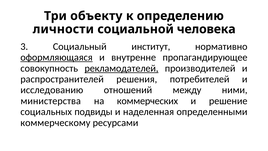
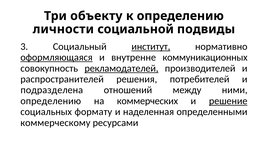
человека: человека -> подвиды
институт underline: none -> present
пропагандирующее: пропагандирующее -> коммуникационных
исследованию: исследованию -> подразделена
министерства at (51, 101): министерства -> определению
решение underline: none -> present
подвиды: подвиды -> формату
